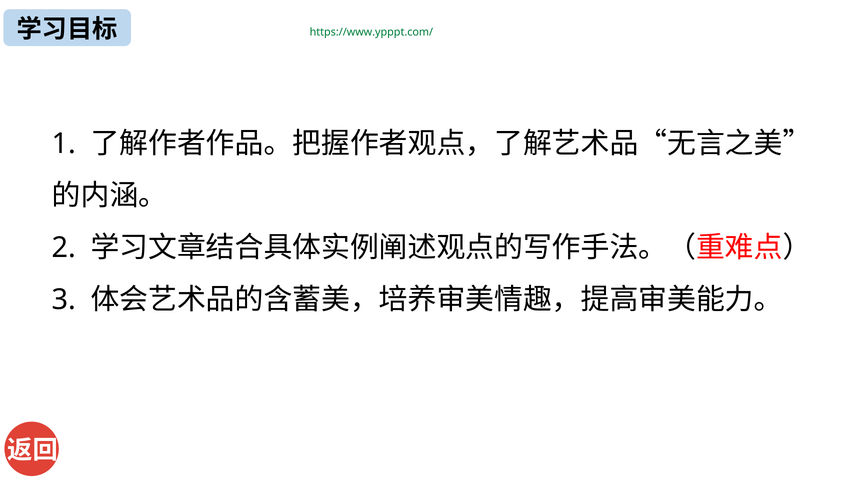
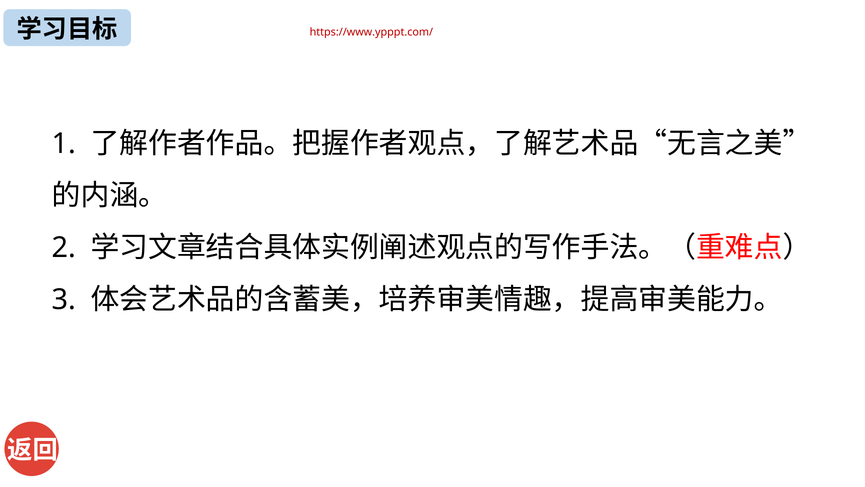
https://www.ypppt.com/ colour: green -> red
